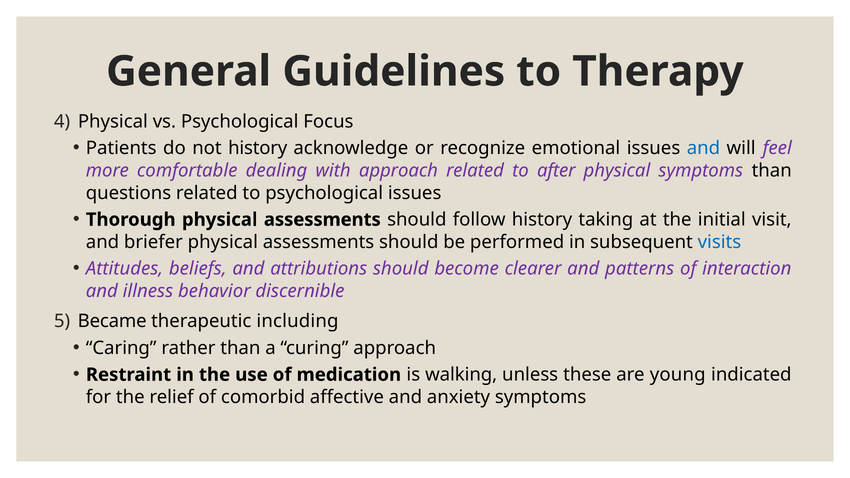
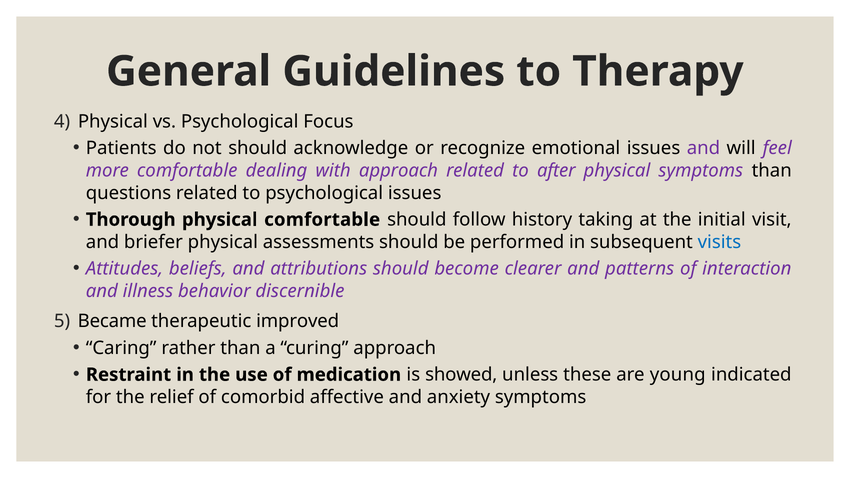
not history: history -> should
and at (703, 148) colour: blue -> purple
Thorough physical assessments: assessments -> comfortable
including: including -> improved
walking: walking -> showed
